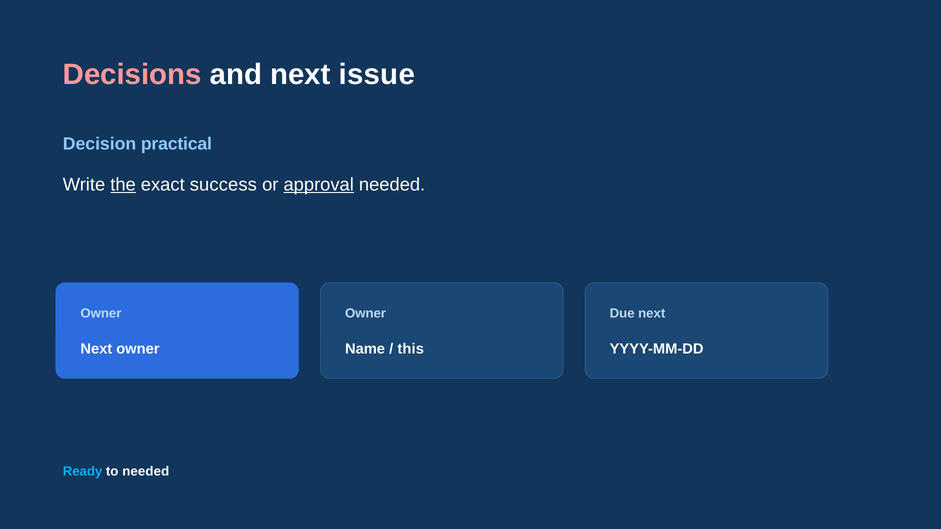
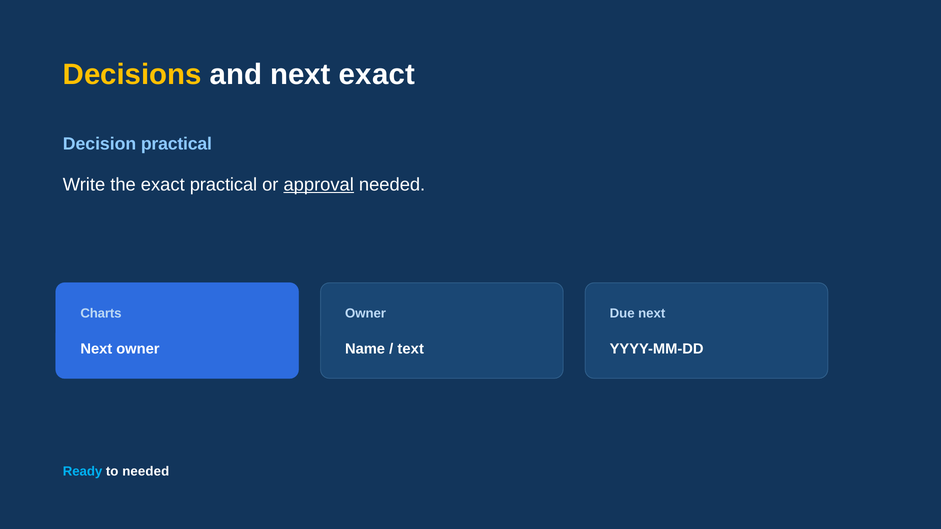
Decisions colour: pink -> yellow
next issue: issue -> exact
the underline: present -> none
exact success: success -> practical
Owner at (101, 314): Owner -> Charts
this: this -> text
